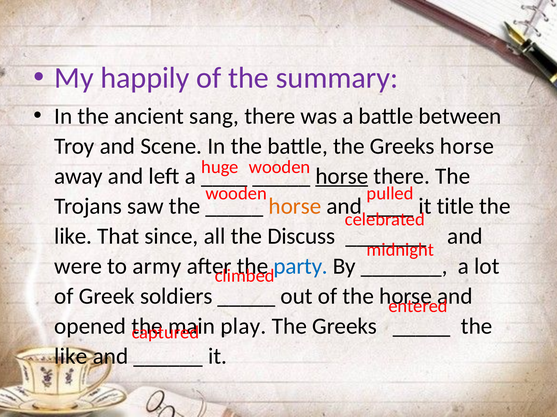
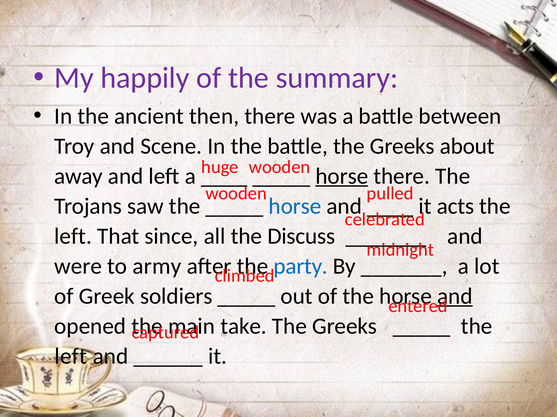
sang: sang -> then
Greeks horse: horse -> about
horse at (295, 207) colour: orange -> blue
title: title -> acts
like at (73, 237): like -> left
and at (455, 297) underline: none -> present
play: play -> take
like at (71, 357): like -> left
